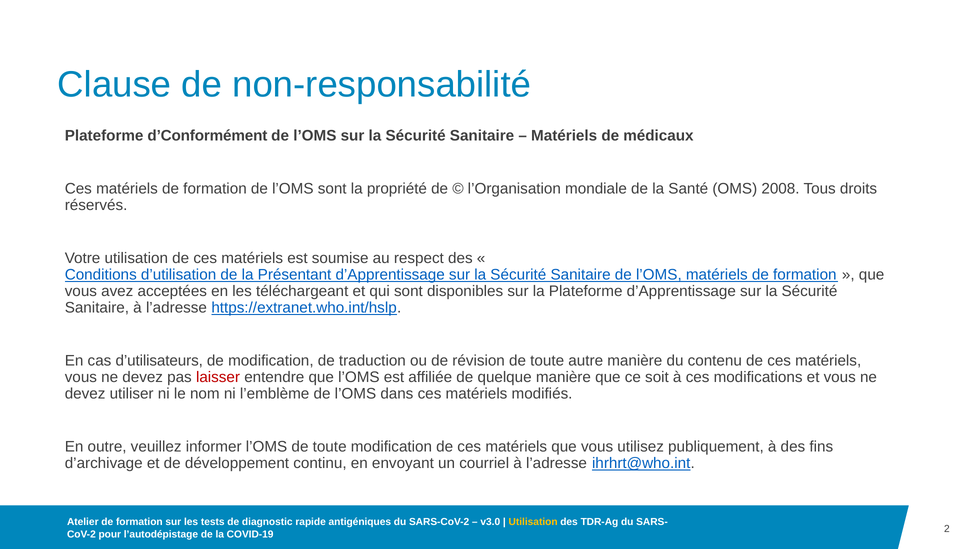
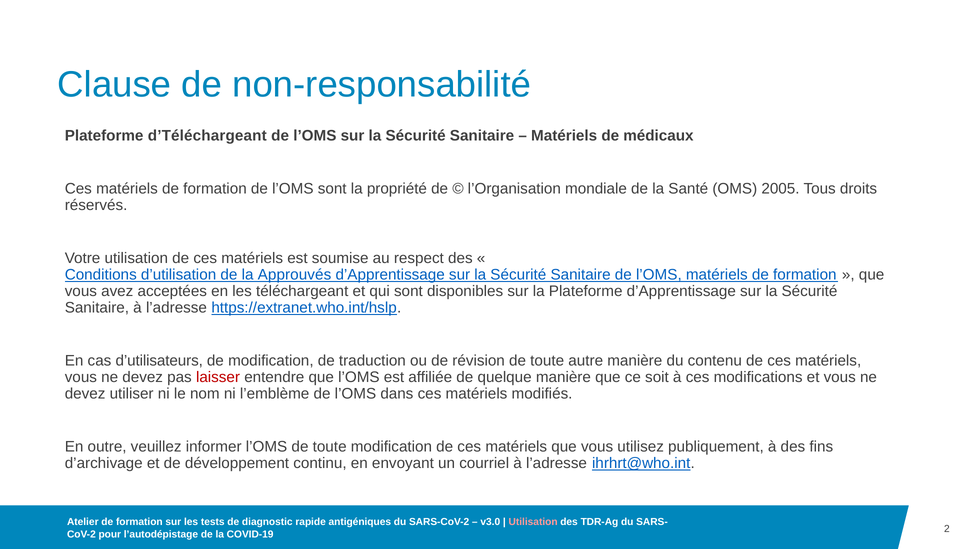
d’Conformément: d’Conformément -> d’Téléchargeant
2008: 2008 -> 2005
Présentant: Présentant -> Approuvés
Utilisation at (533, 522) colour: yellow -> pink
